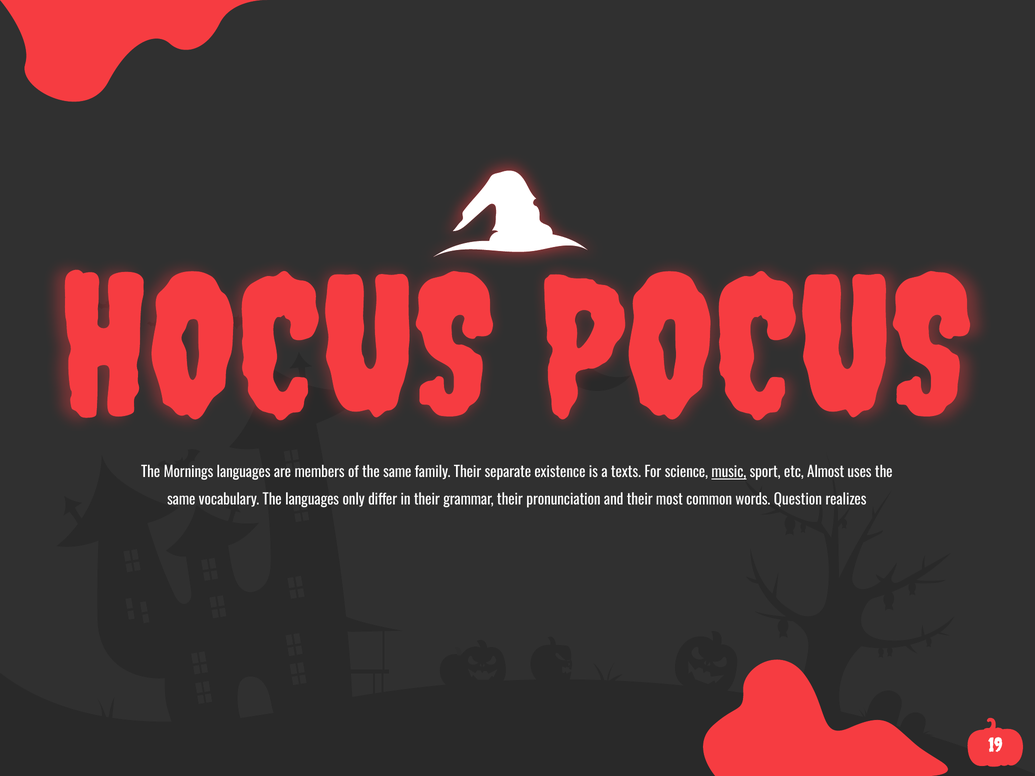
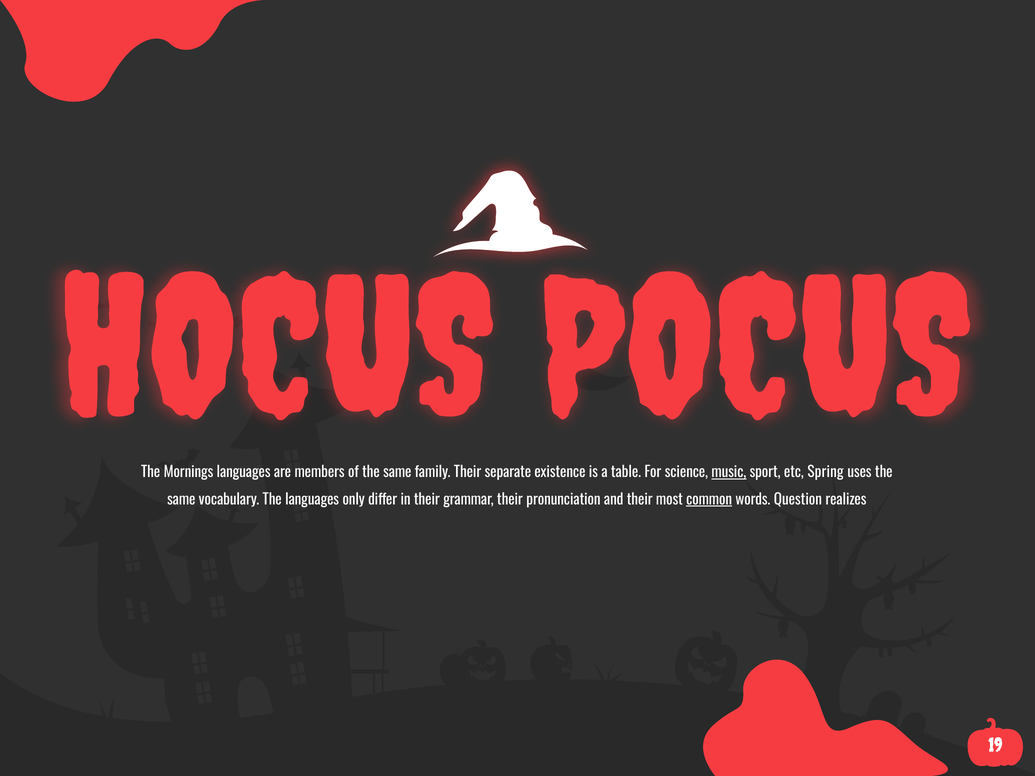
texts: texts -> table
Almost: Almost -> Spring
common underline: none -> present
